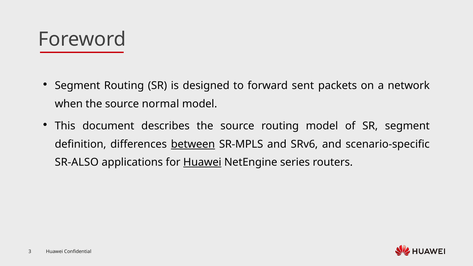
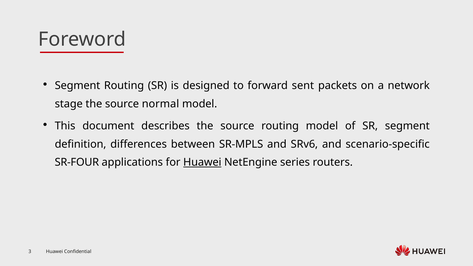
when: when -> stage
between underline: present -> none
SR-ALSO: SR-ALSO -> SR-FOUR
